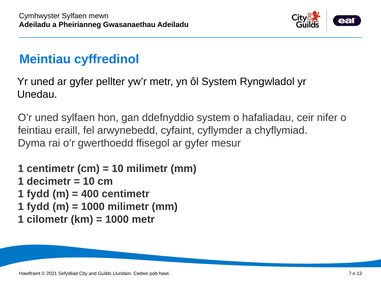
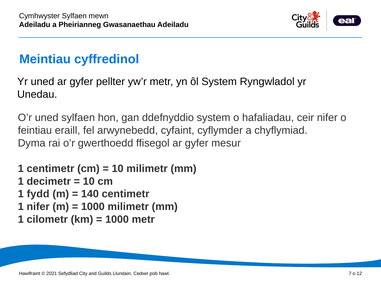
400: 400 -> 140
fydd at (38, 207): fydd -> nifer
